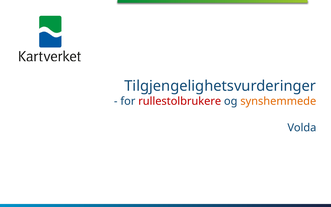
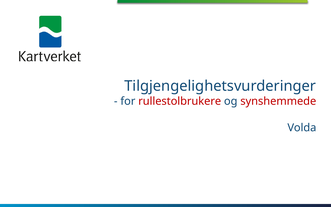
synshemmede colour: orange -> red
